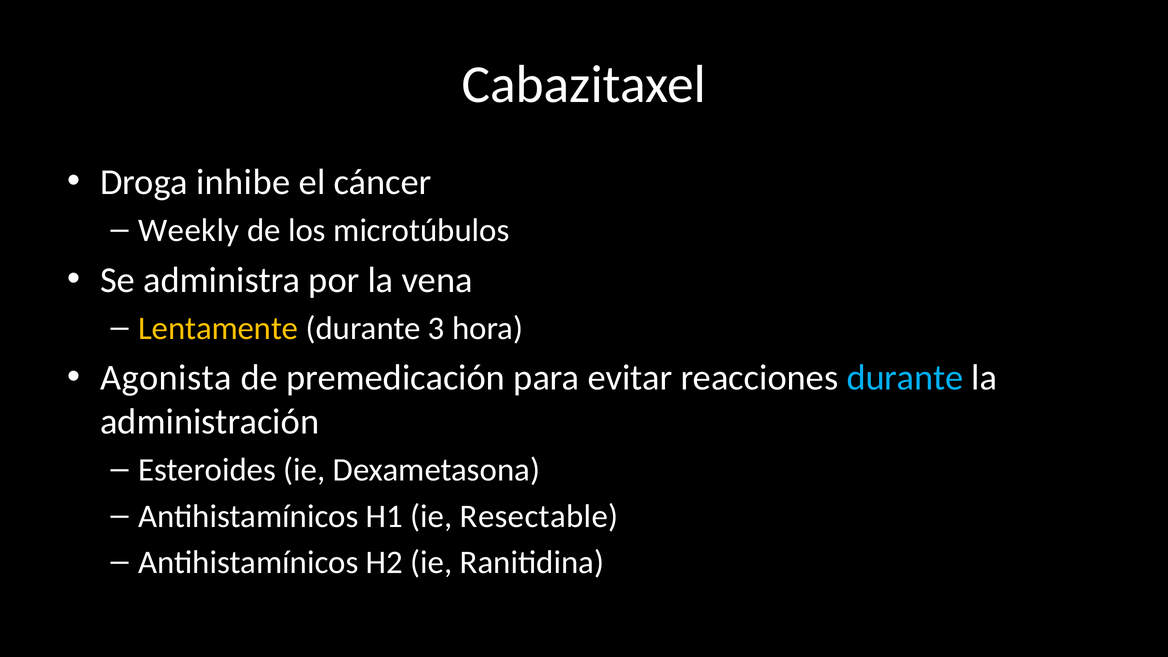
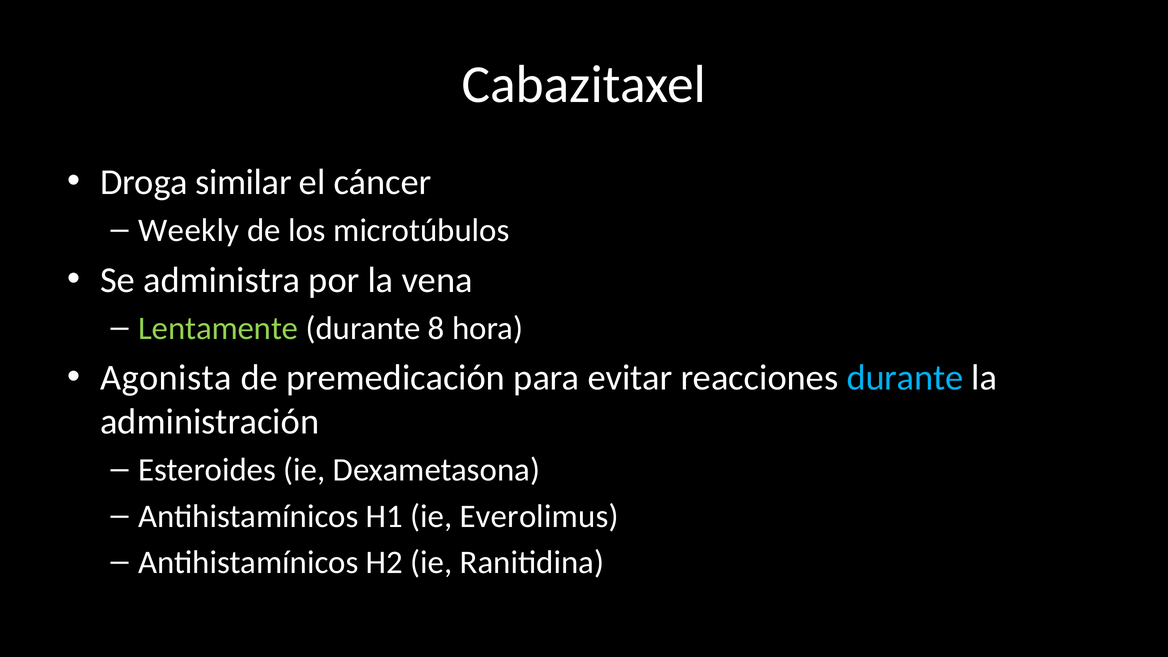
inhibe: inhibe -> similar
Lentamente colour: yellow -> light green
3: 3 -> 8
Resectable: Resectable -> Everolimus
